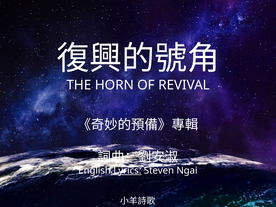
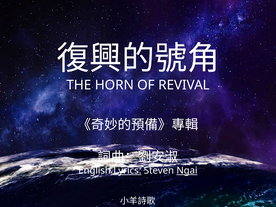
Ngai underline: none -> present
